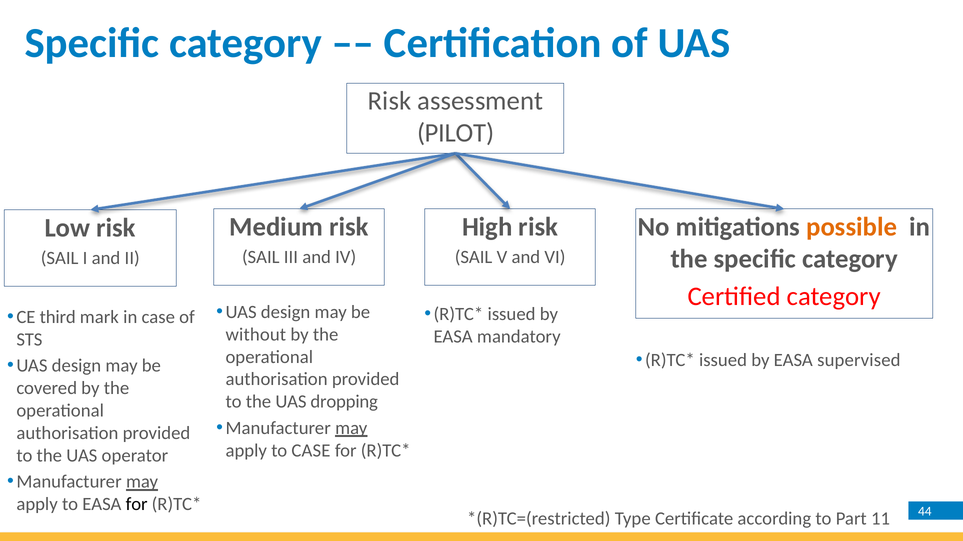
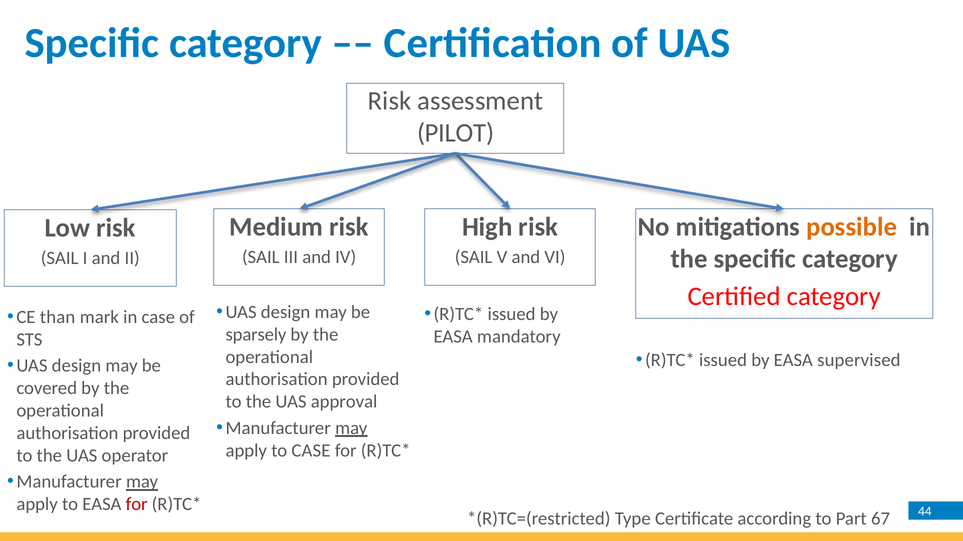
third: third -> than
without: without -> sparsely
dropping: dropping -> approval
for at (137, 505) colour: black -> red
11: 11 -> 67
